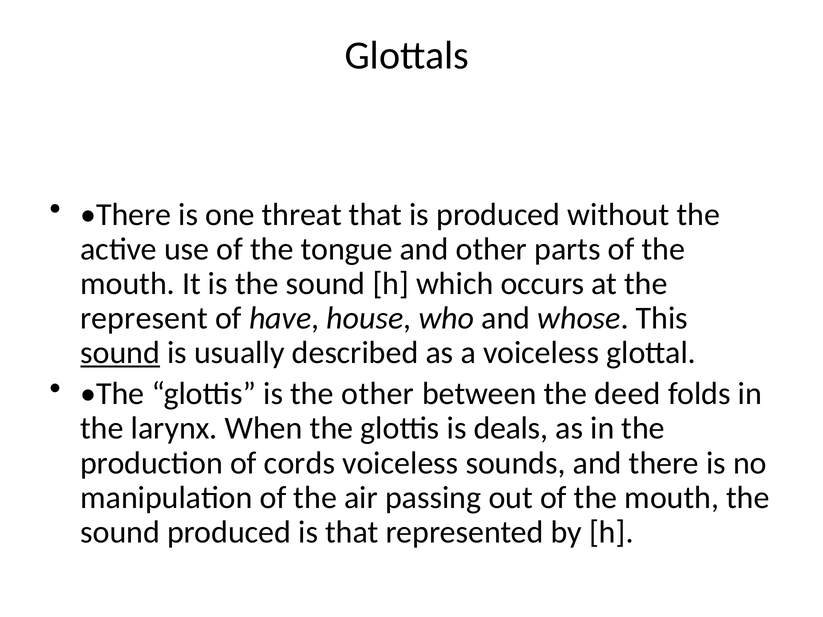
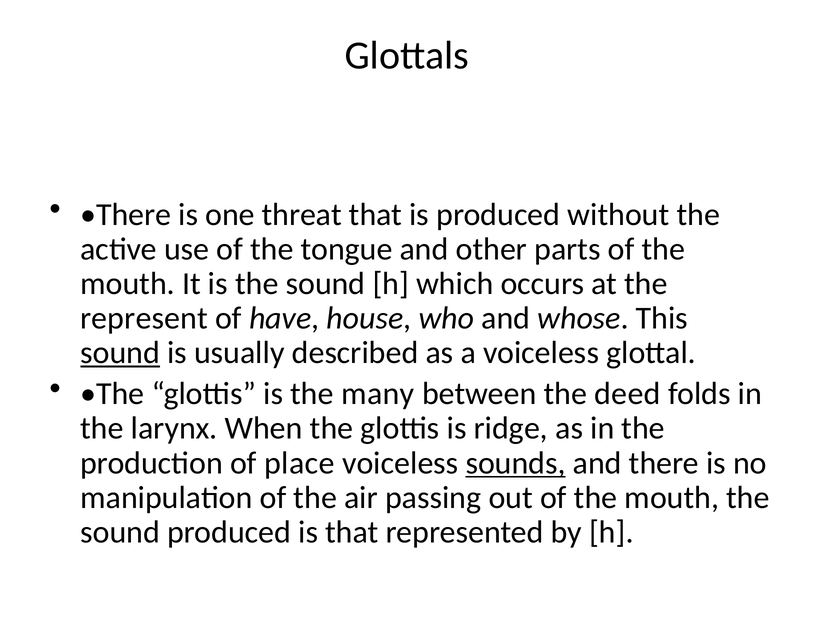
the other: other -> many
deals: deals -> ridge
cords: cords -> place
sounds underline: none -> present
